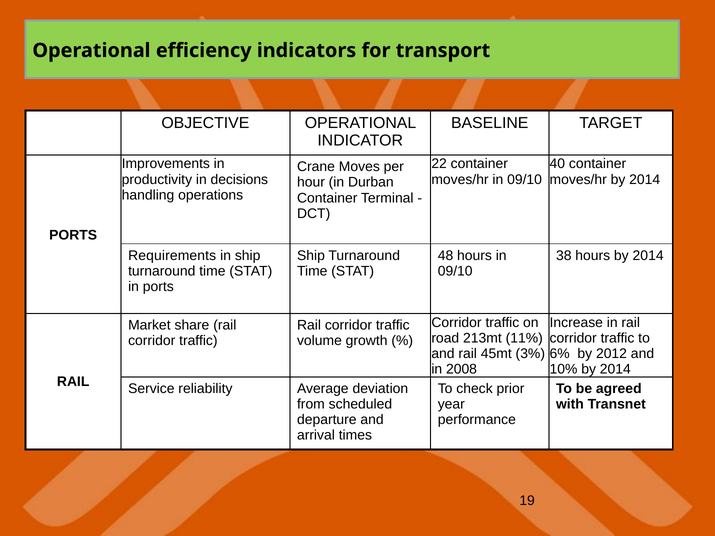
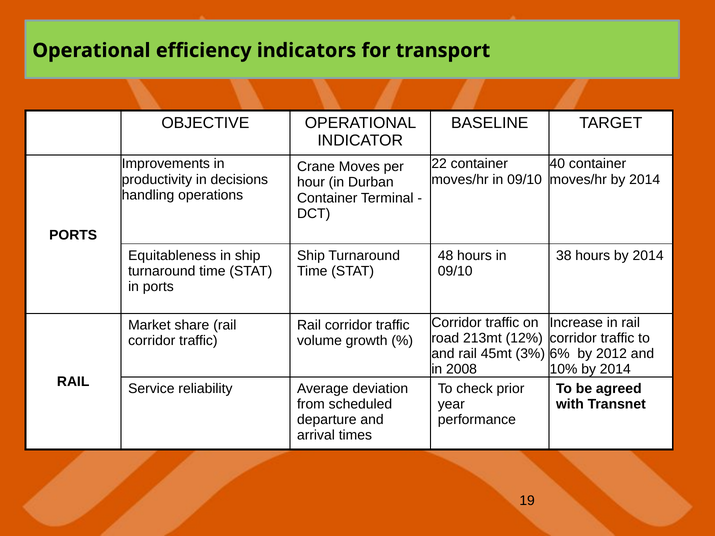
Requirements: Requirements -> Equitableness
11%: 11% -> 12%
